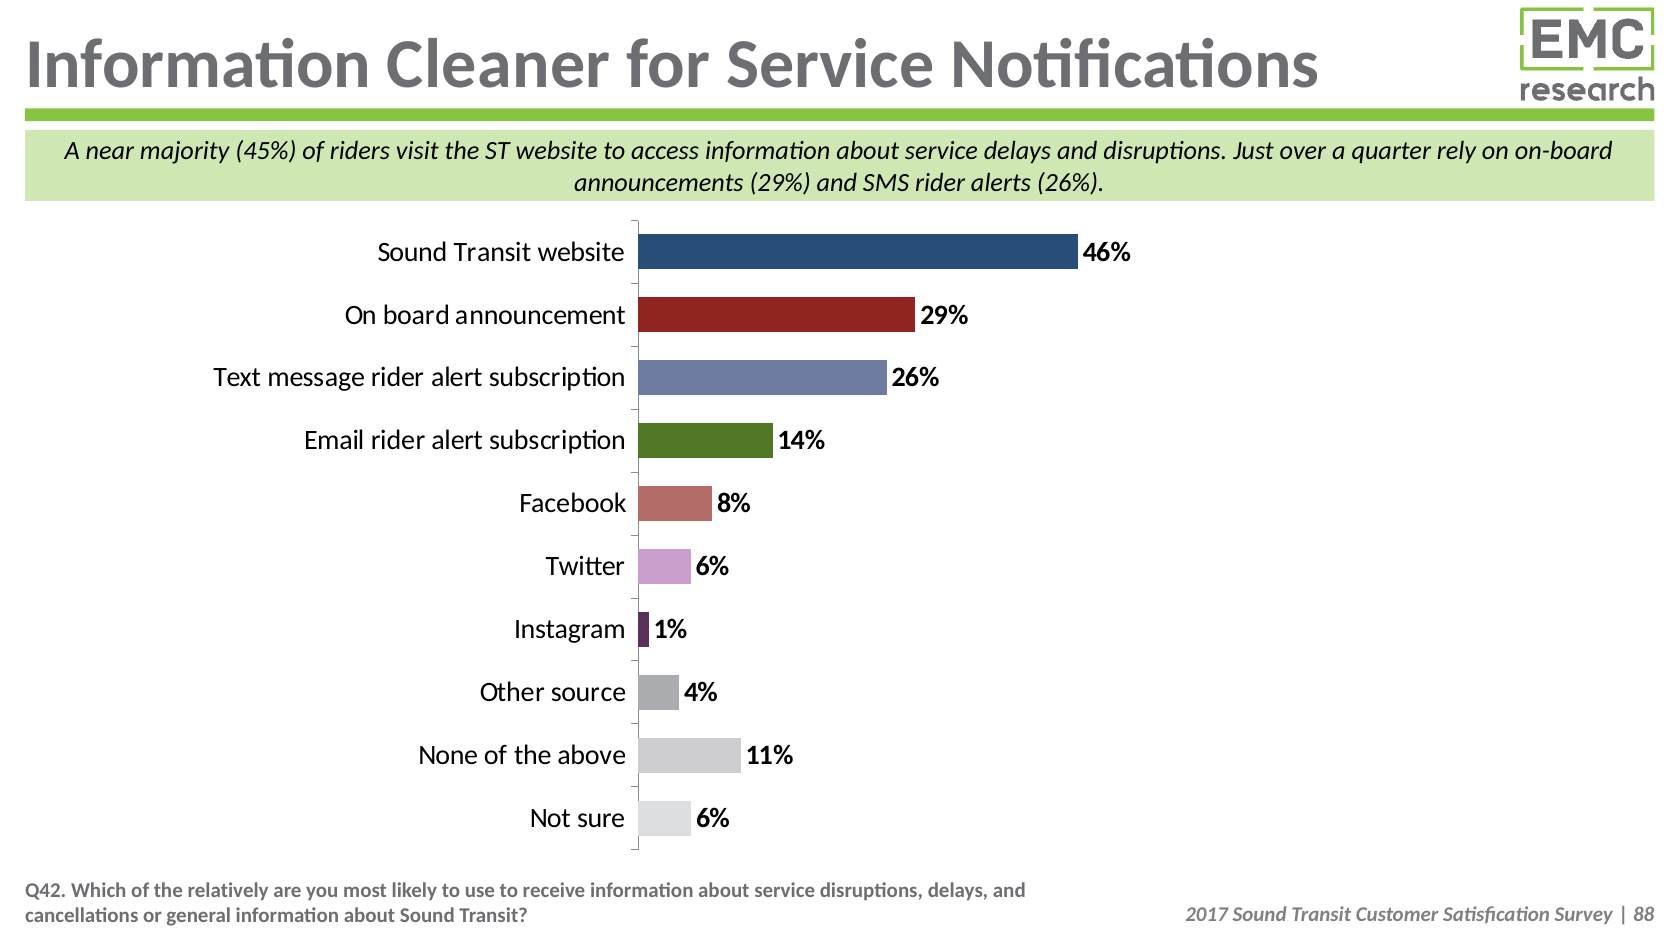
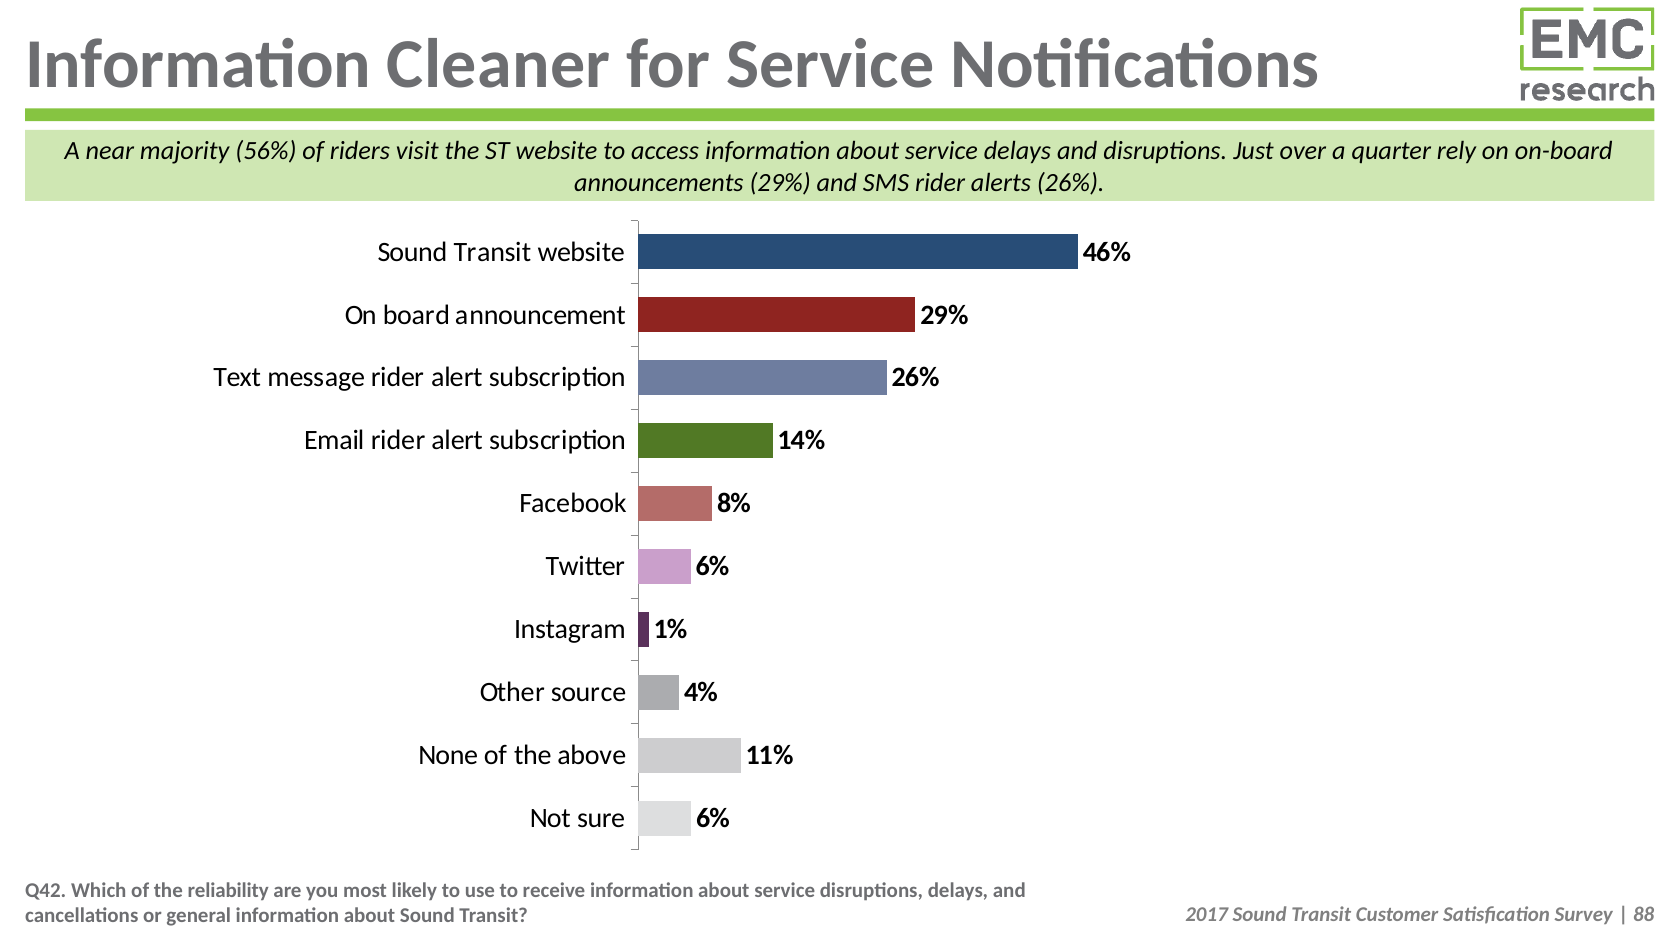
45%: 45% -> 56%
relatively: relatively -> reliability
